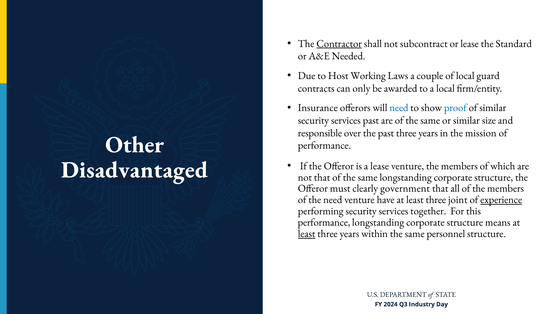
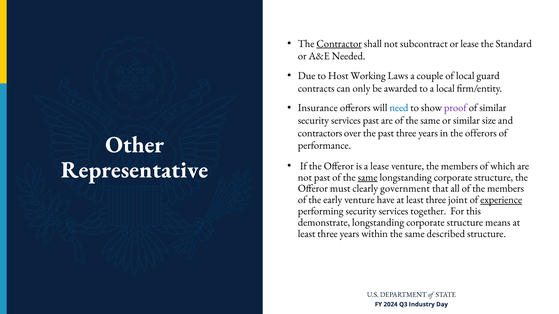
proof colour: blue -> purple
responsible: responsible -> contractors
the mission: mission -> offerors
Disadvantaged: Disadvantaged -> Representative
not that: that -> past
same at (368, 177) underline: none -> present
the need: need -> early
performance at (324, 223): performance -> demonstrate
least at (307, 234) underline: present -> none
personnel: personnel -> described
